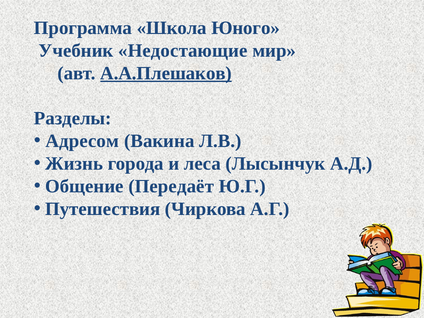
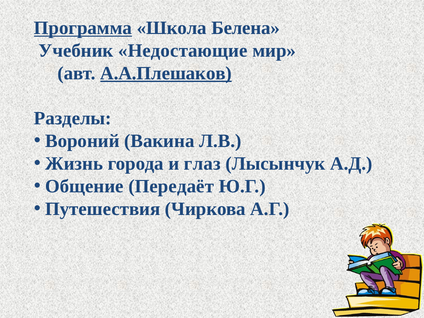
Программа underline: none -> present
Юного: Юного -> Белена
Адресом: Адресом -> Вороний
леса: леса -> глаз
